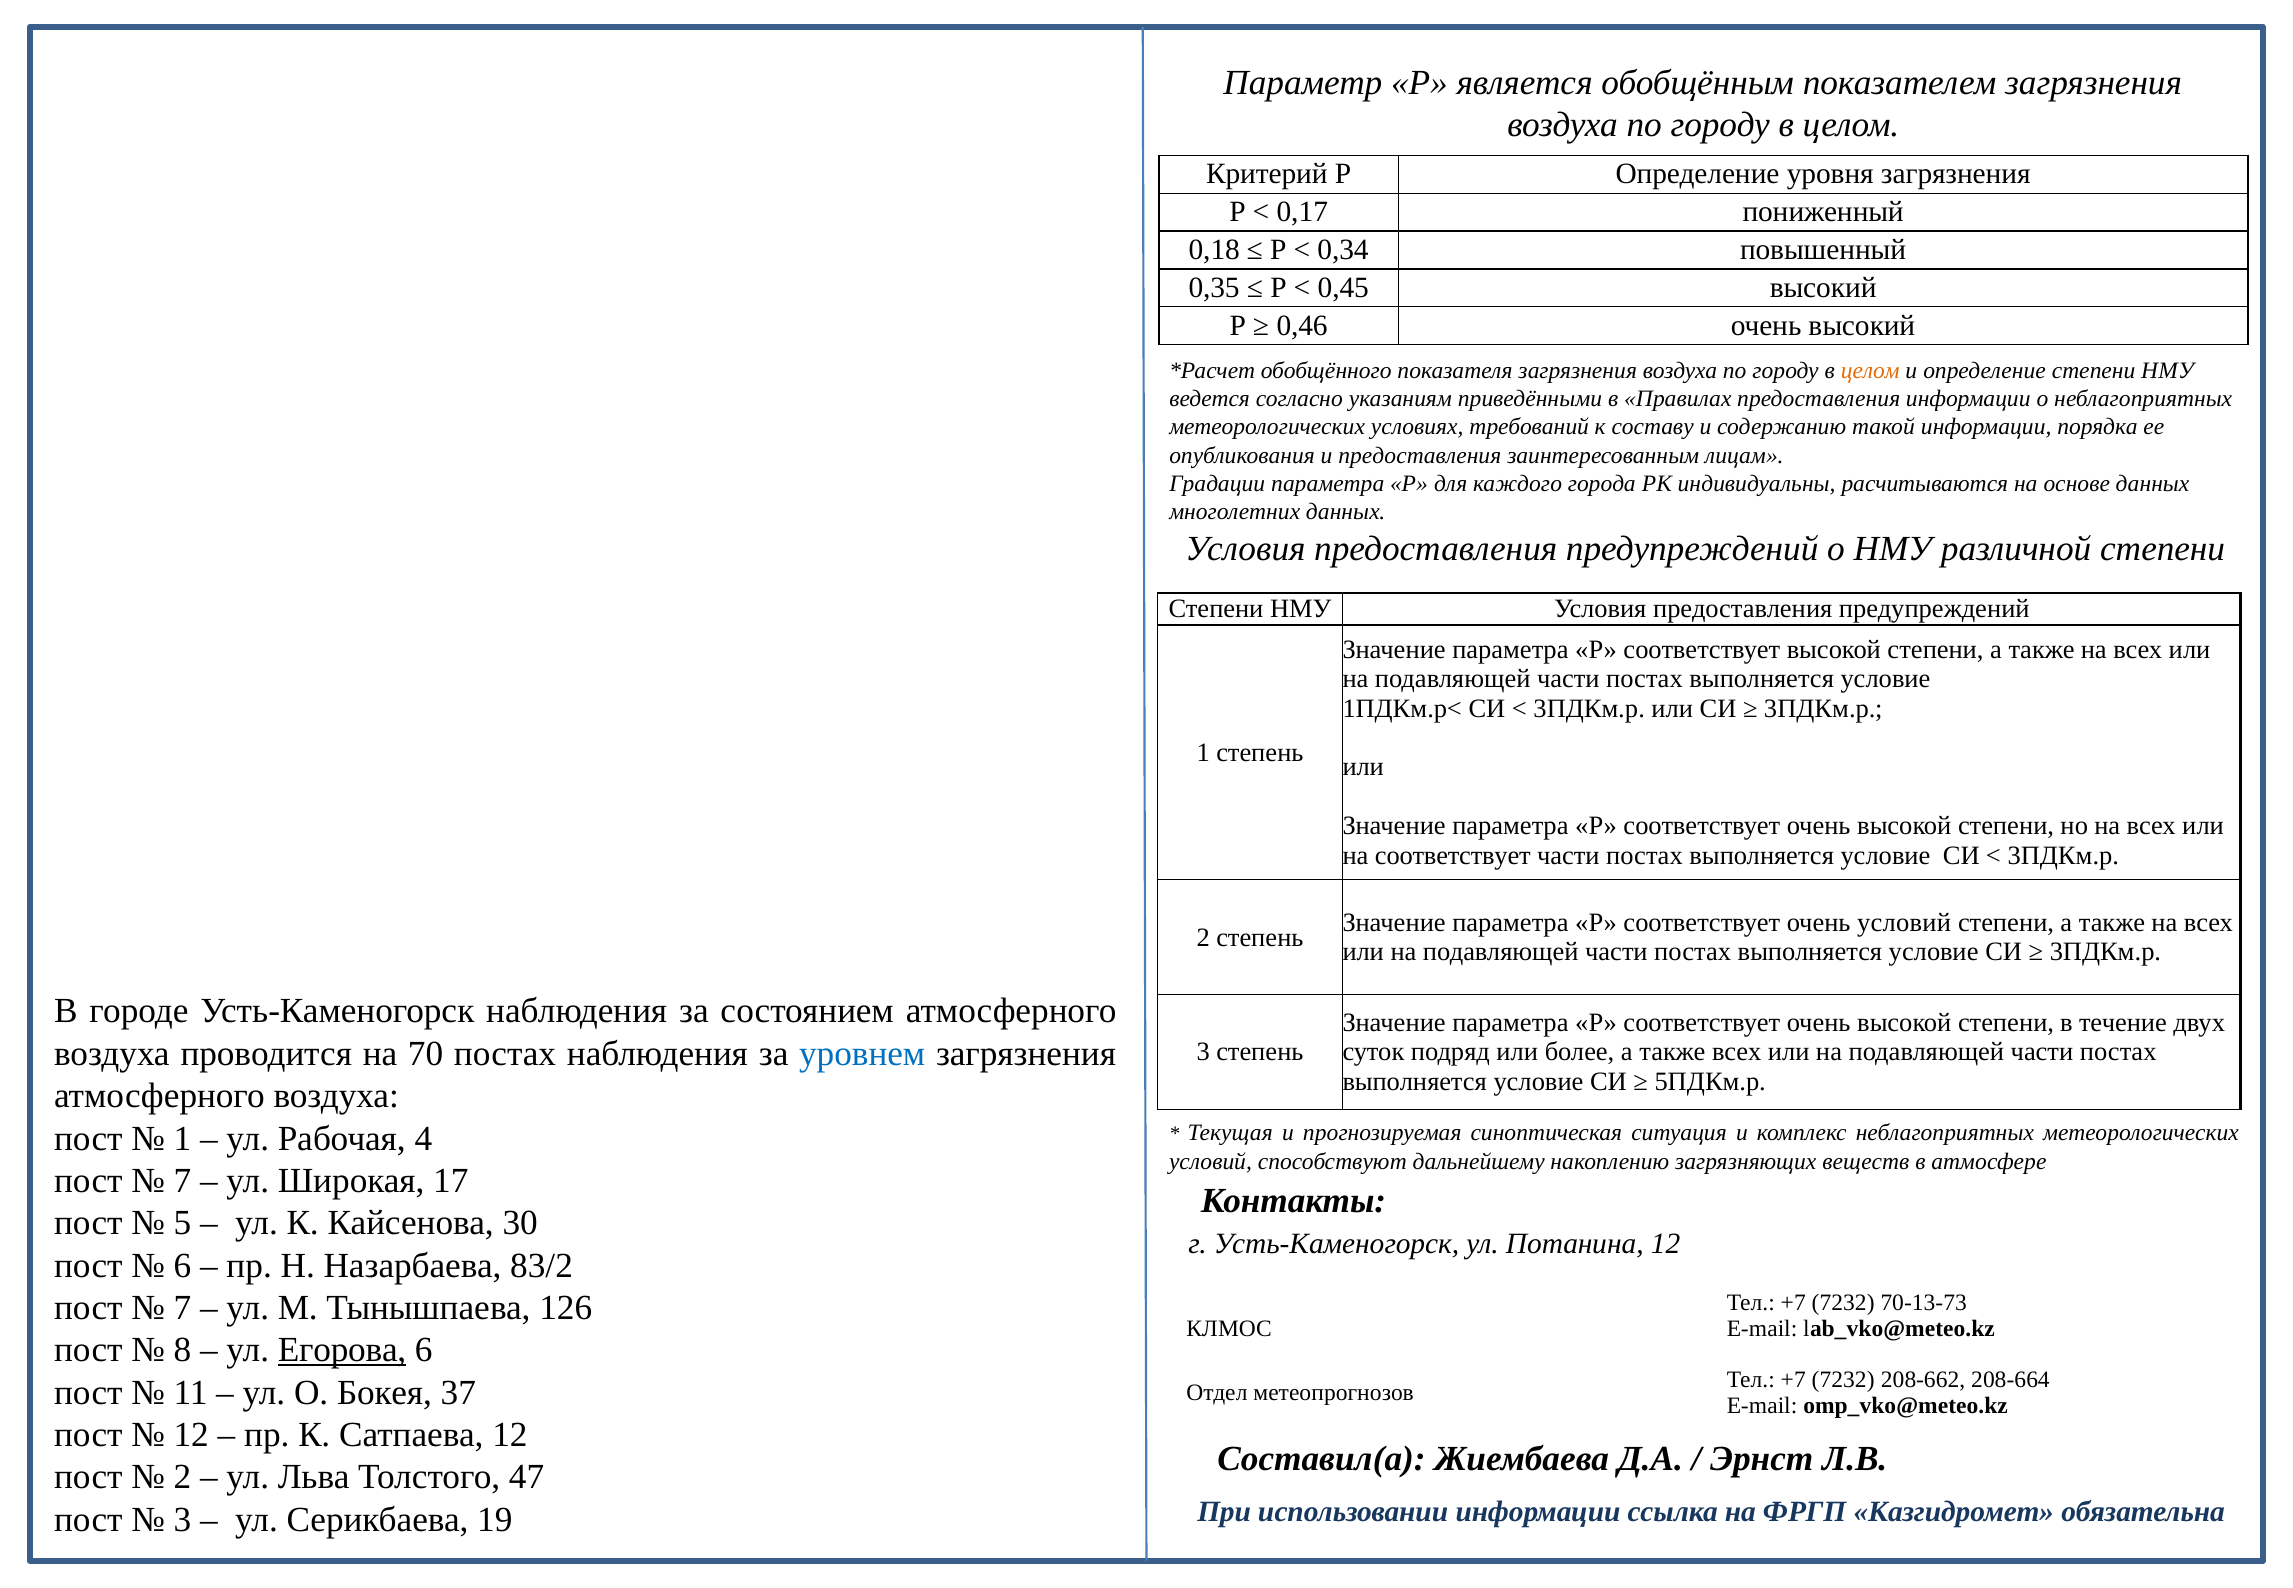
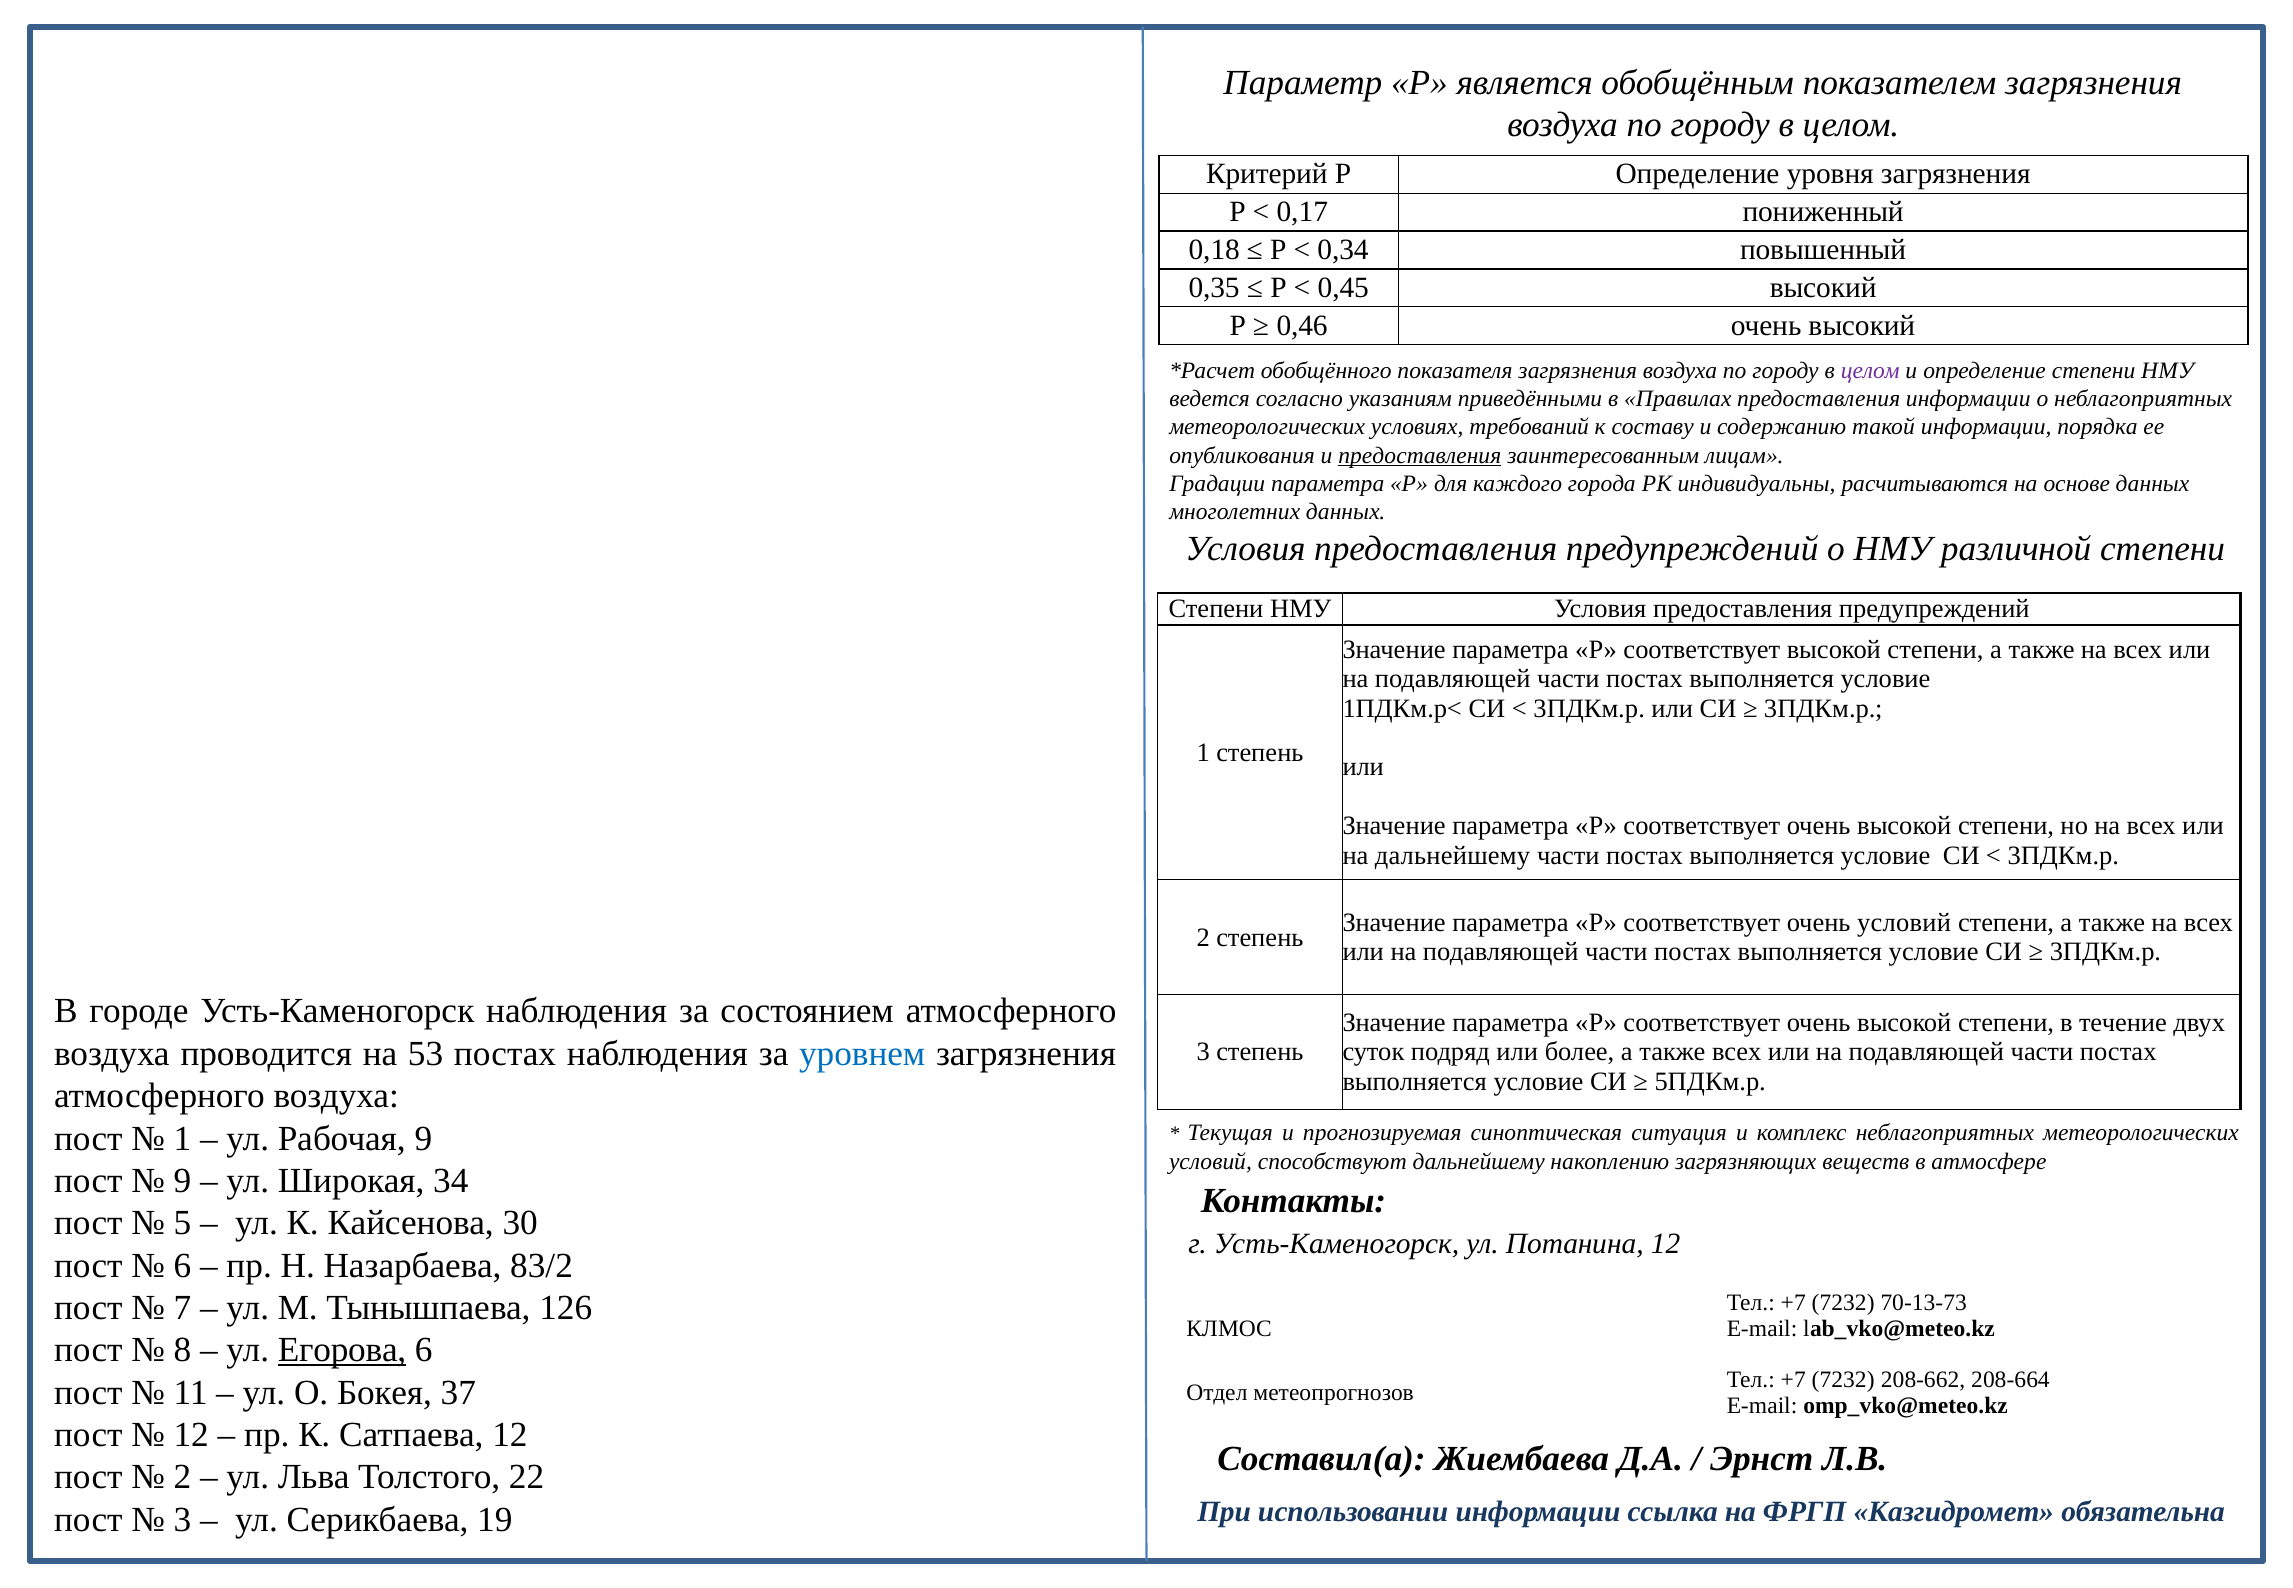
целом at (1870, 371) colour: orange -> purple
предоставления at (1420, 455) underline: none -> present
на соответствует: соответствует -> дальнейшему
70: 70 -> 53
Рабочая 4: 4 -> 9
7 at (182, 1180): 7 -> 9
17: 17 -> 34
47: 47 -> 22
